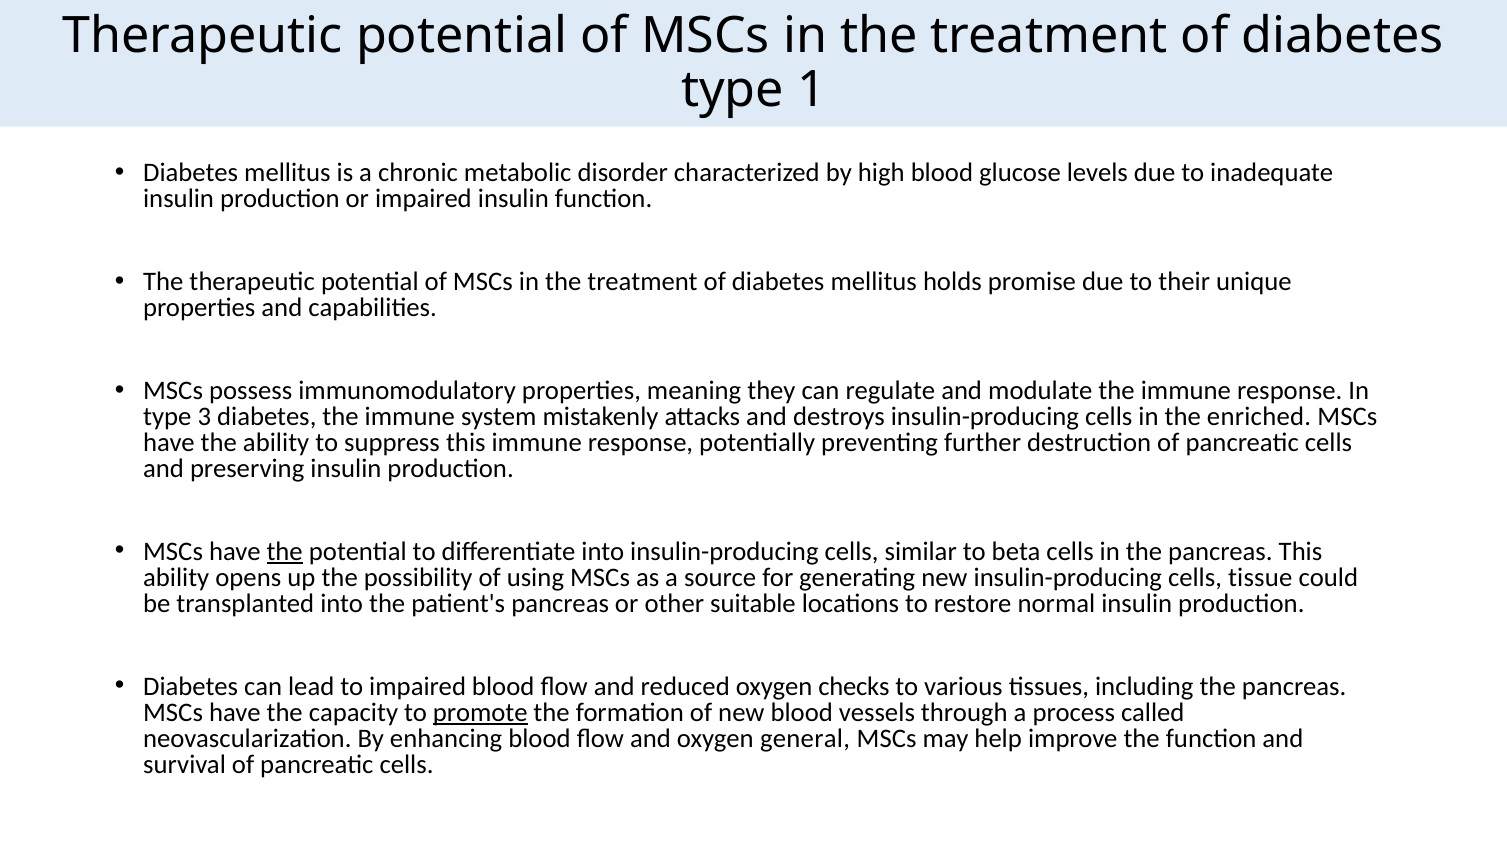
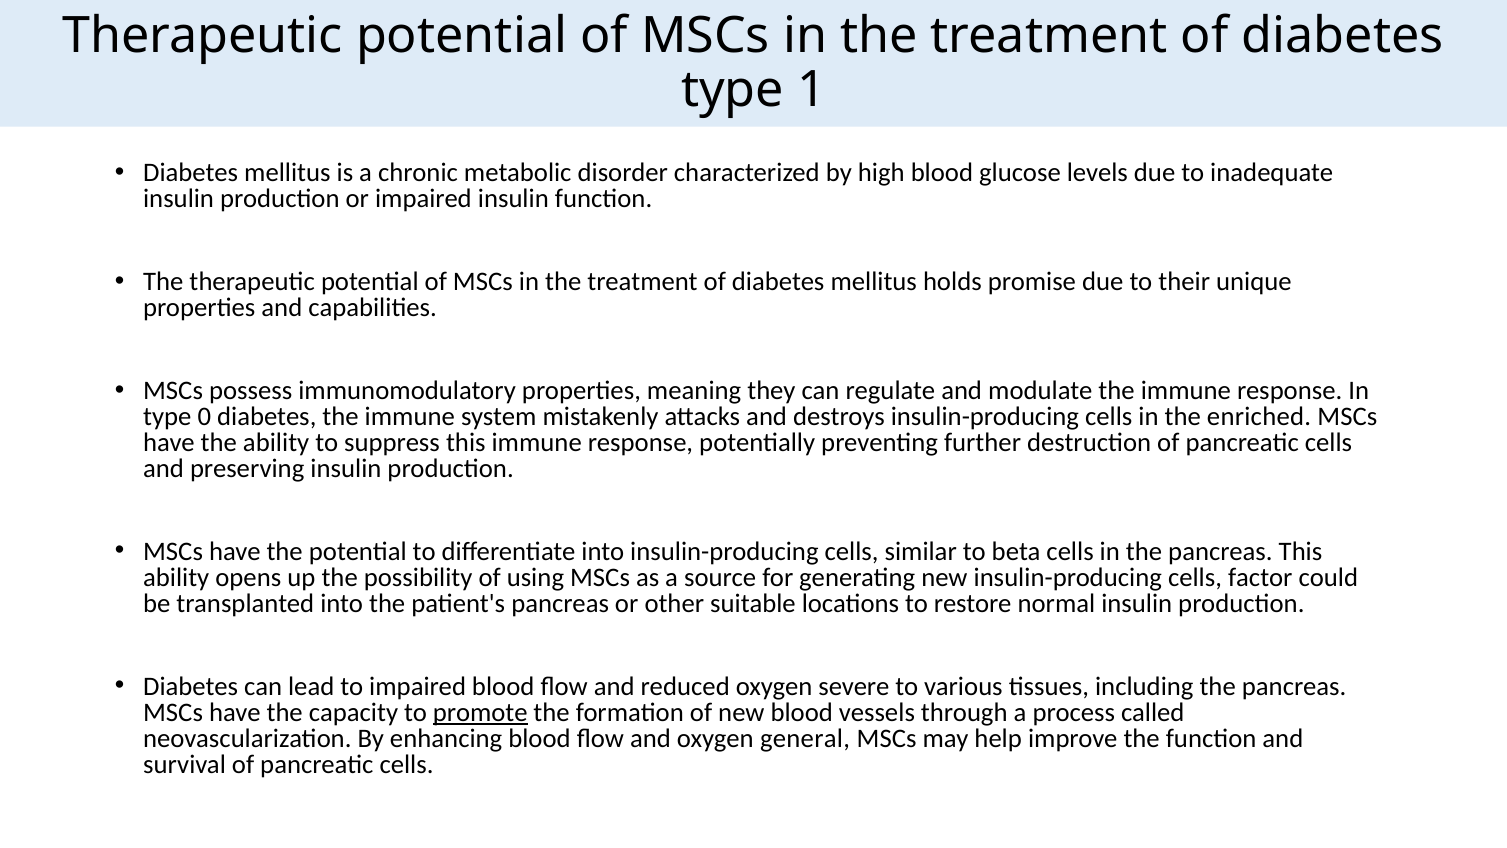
3: 3 -> 0
the at (285, 552) underline: present -> none
tissue: tissue -> factor
checks: checks -> severe
